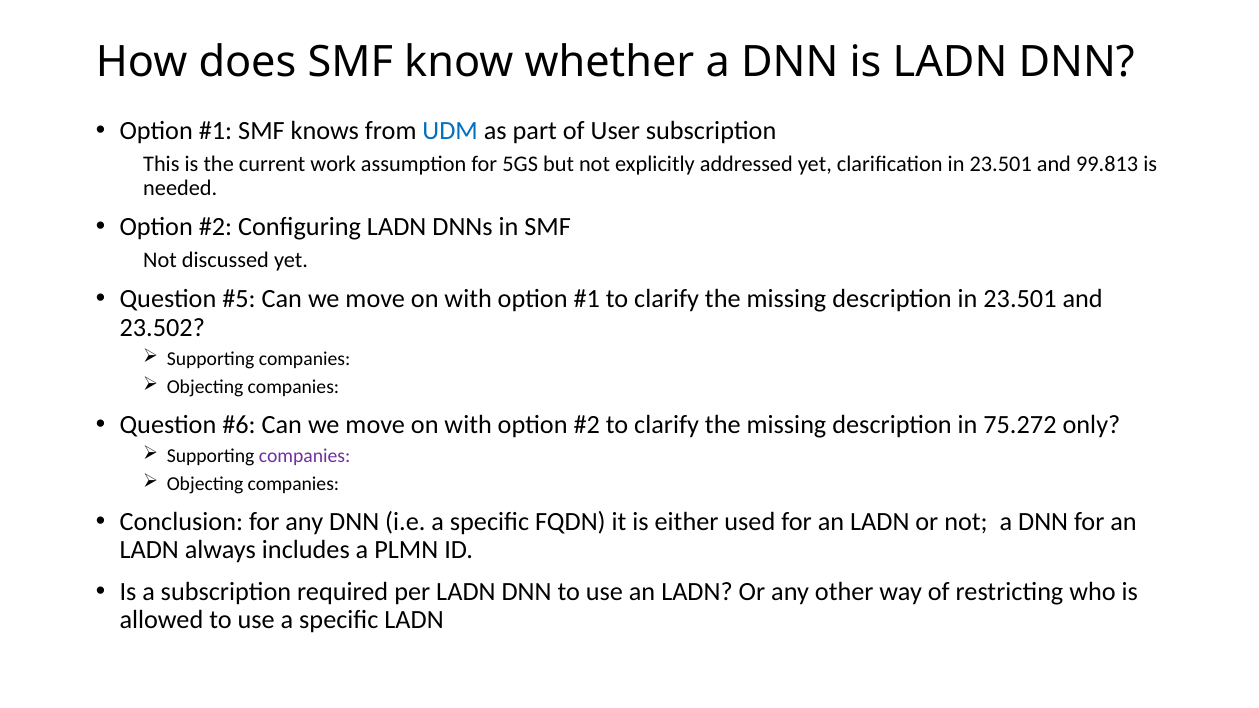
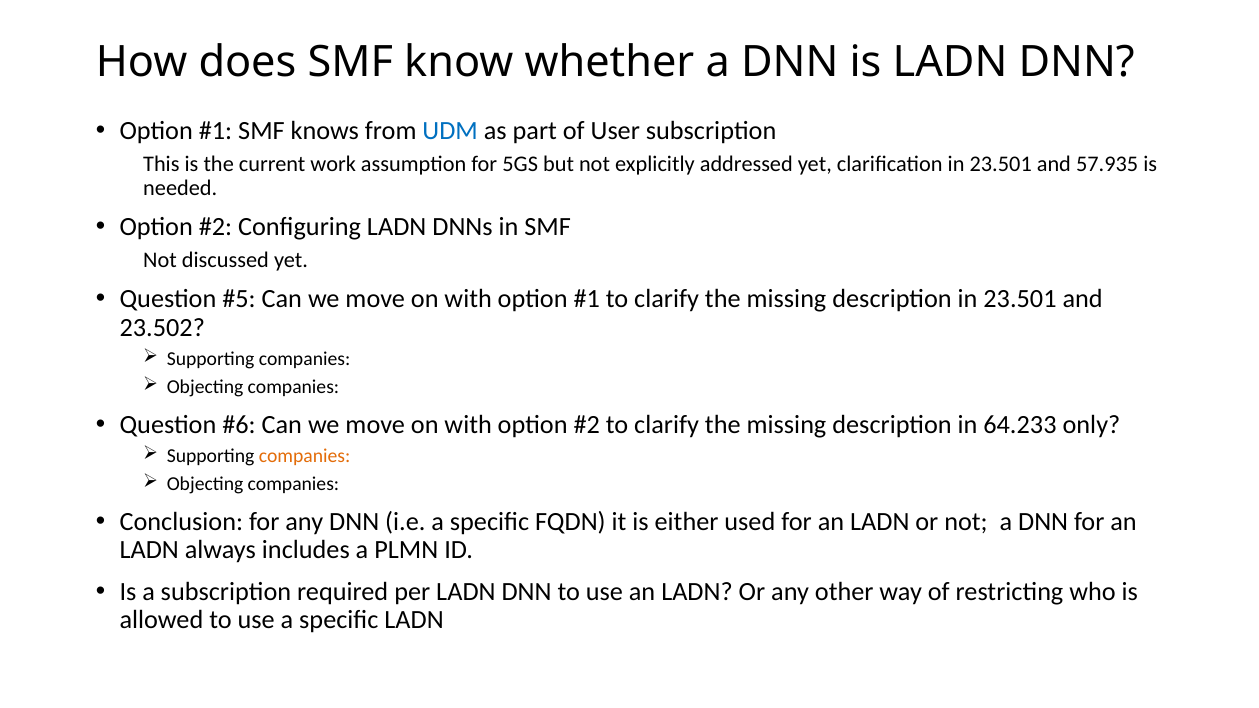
99.813: 99.813 -> 57.935
75.272: 75.272 -> 64.233
companies at (305, 456) colour: purple -> orange
